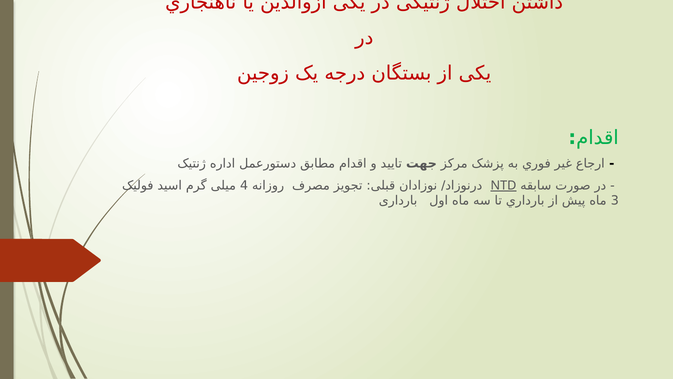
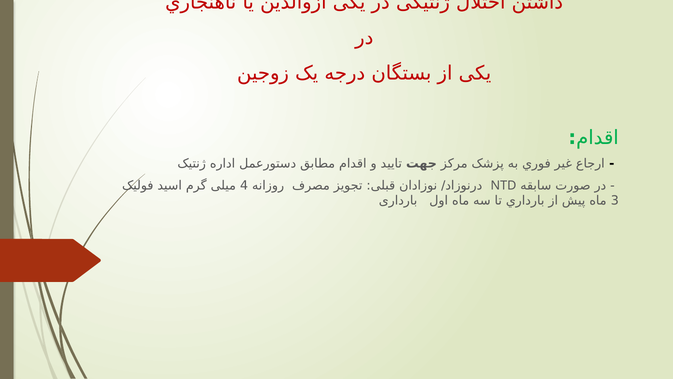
NTD underline: present -> none
